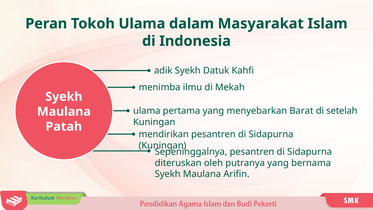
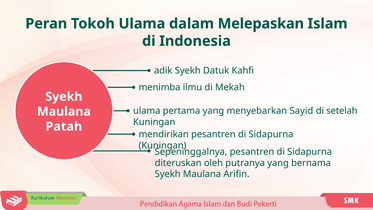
Masyarakat: Masyarakat -> Melepaskan
Barat: Barat -> Sayid
